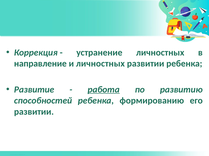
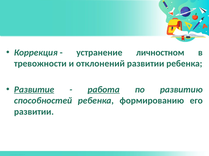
устранение личностных: личностных -> личностном
направление: направление -> тревожности
и личностных: личностных -> отклонений
Развитие underline: none -> present
